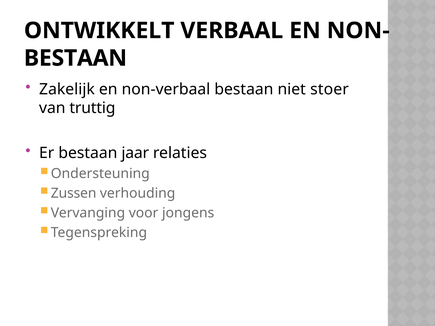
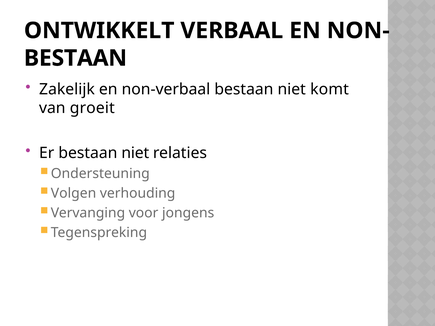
stoer: stoer -> komt
truttig: truttig -> groeit
Er bestaan jaar: jaar -> niet
Zussen: Zussen -> Volgen
